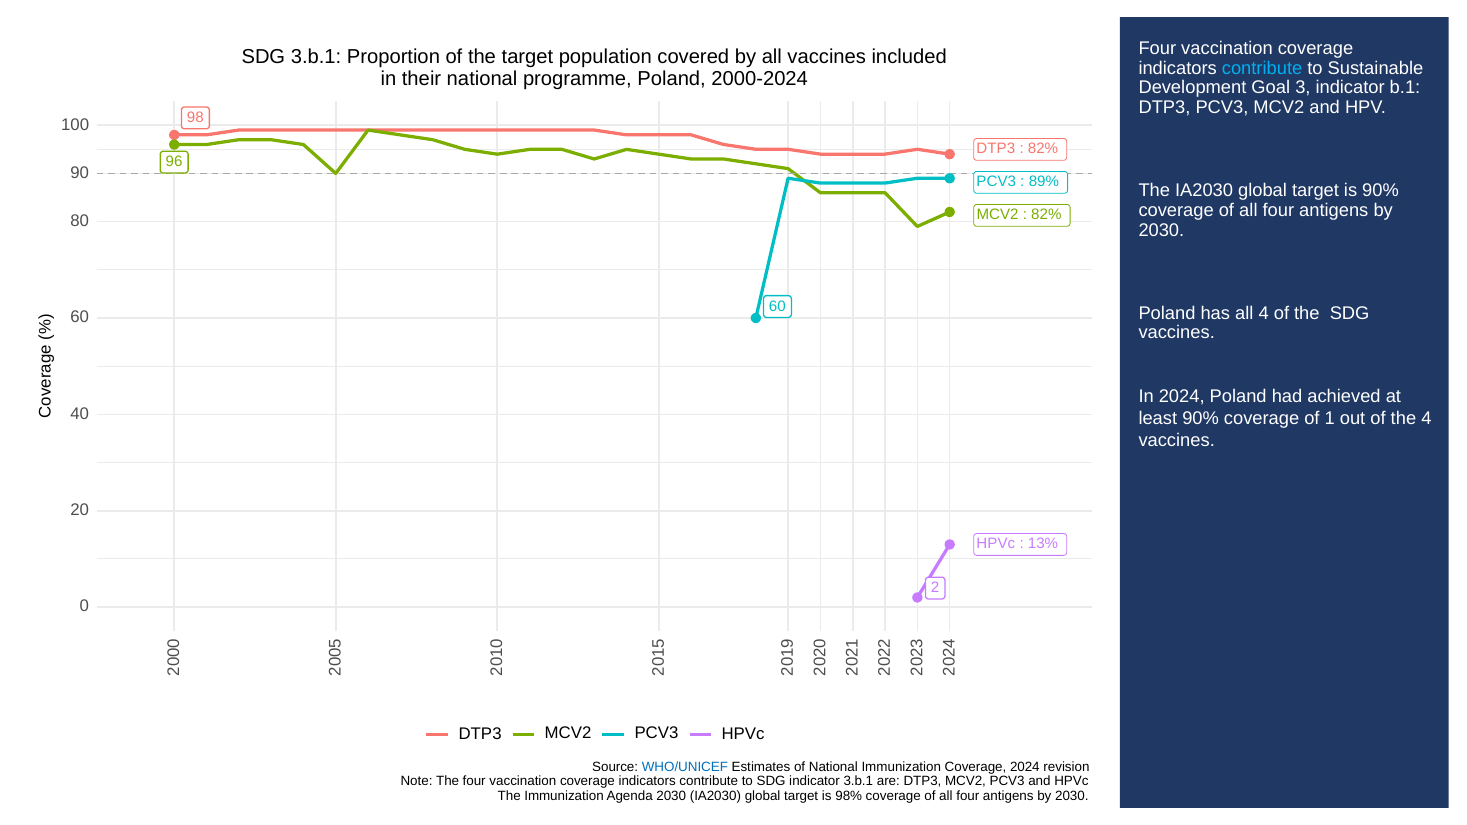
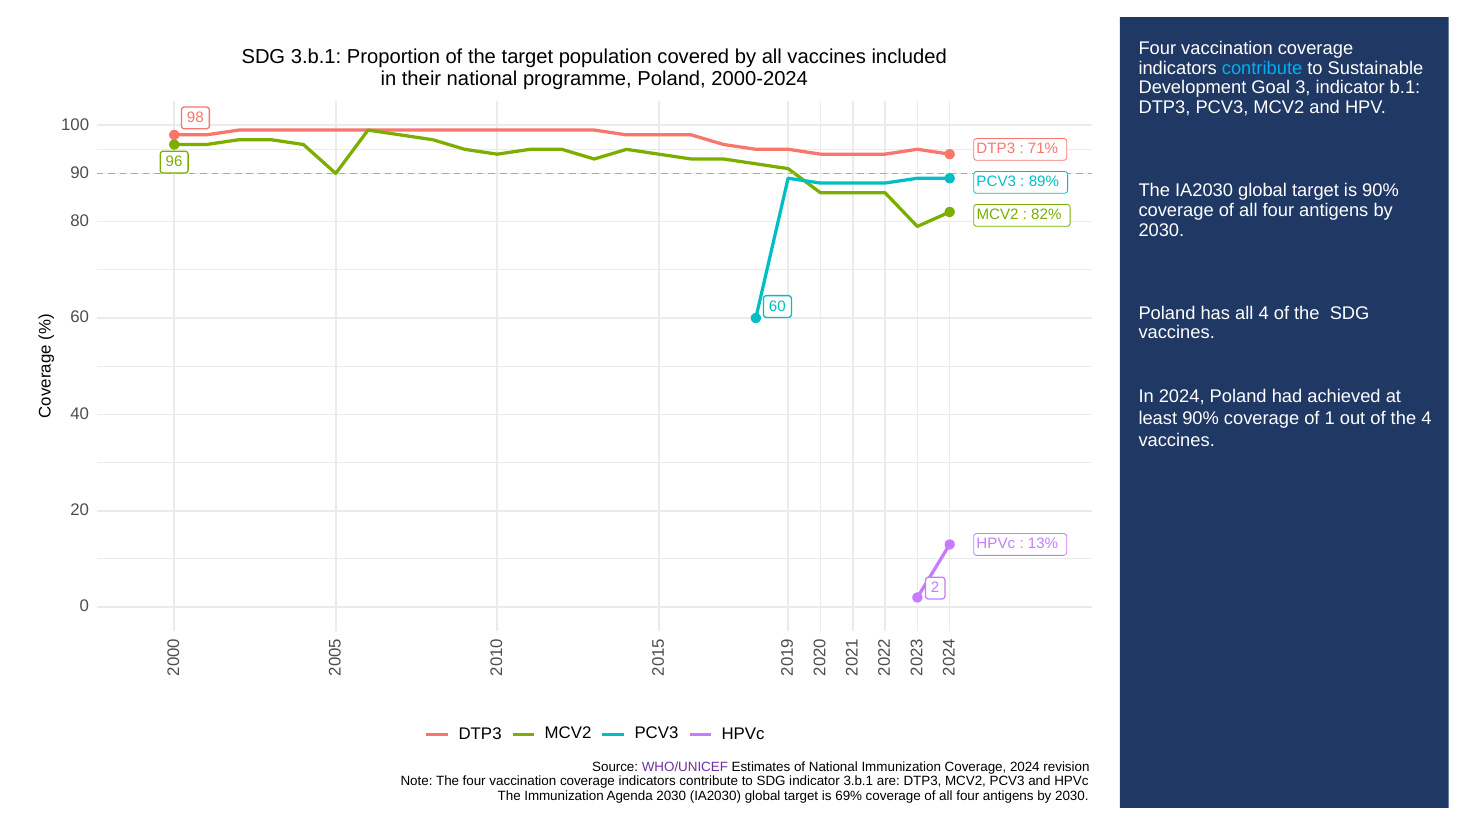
82% at (1043, 149): 82% -> 71%
WHO/UNICEF colour: blue -> purple
98%: 98% -> 69%
